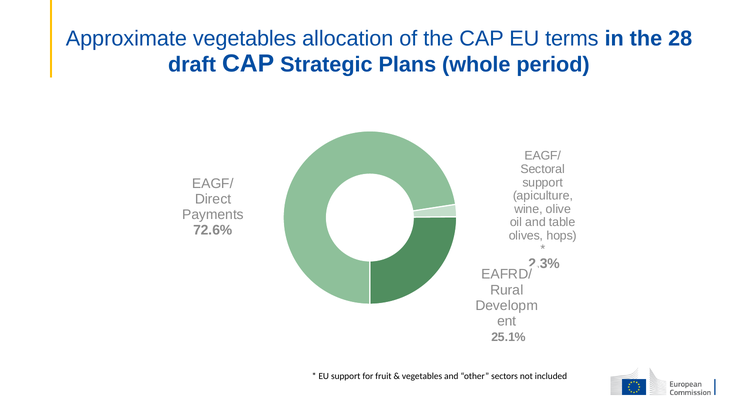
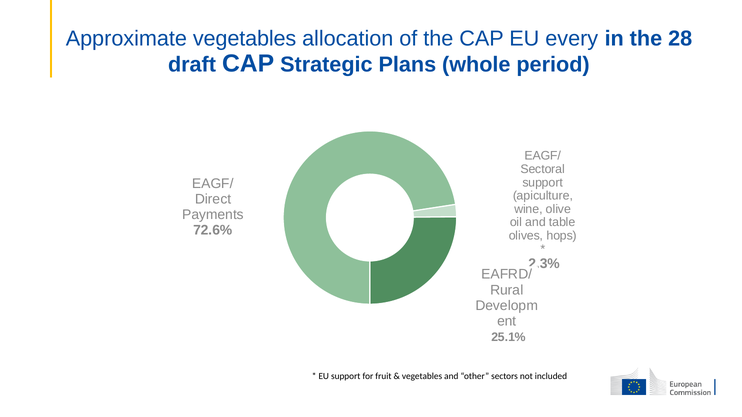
terms: terms -> every
